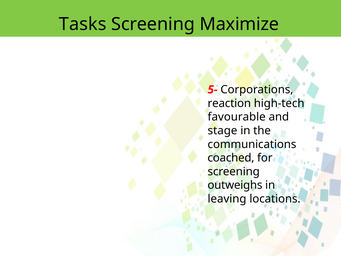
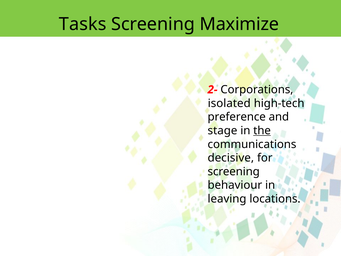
5-: 5- -> 2-
reaction: reaction -> isolated
favourable: favourable -> preference
the underline: none -> present
coached: coached -> decisive
outweighs: outweighs -> behaviour
